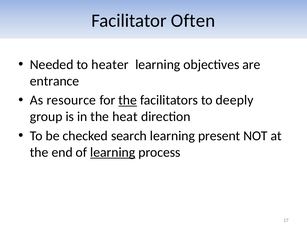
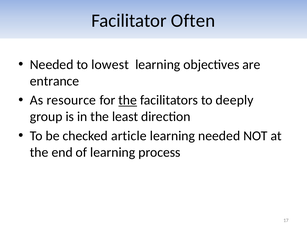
heater: heater -> lowest
heat: heat -> least
search: search -> article
learning present: present -> needed
learning at (113, 152) underline: present -> none
